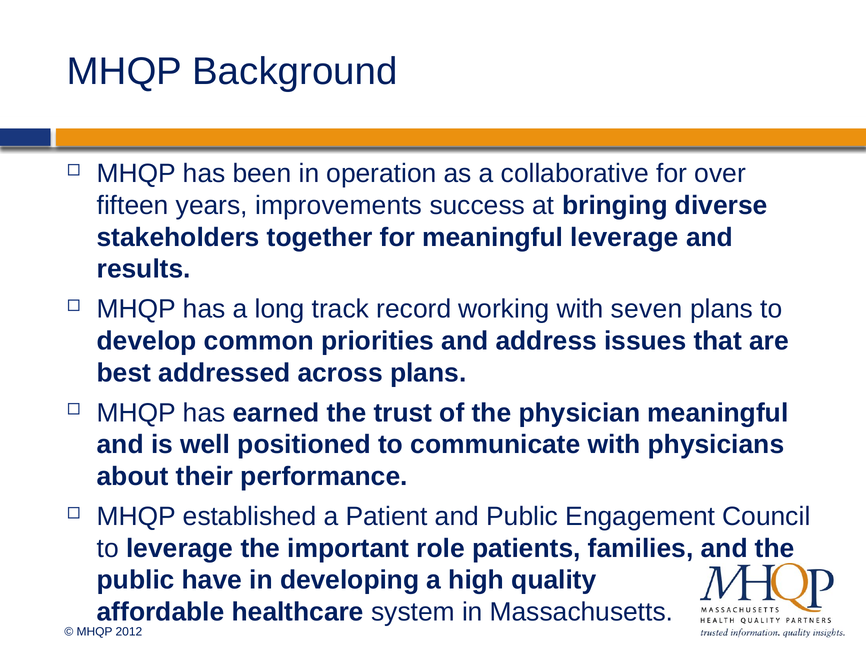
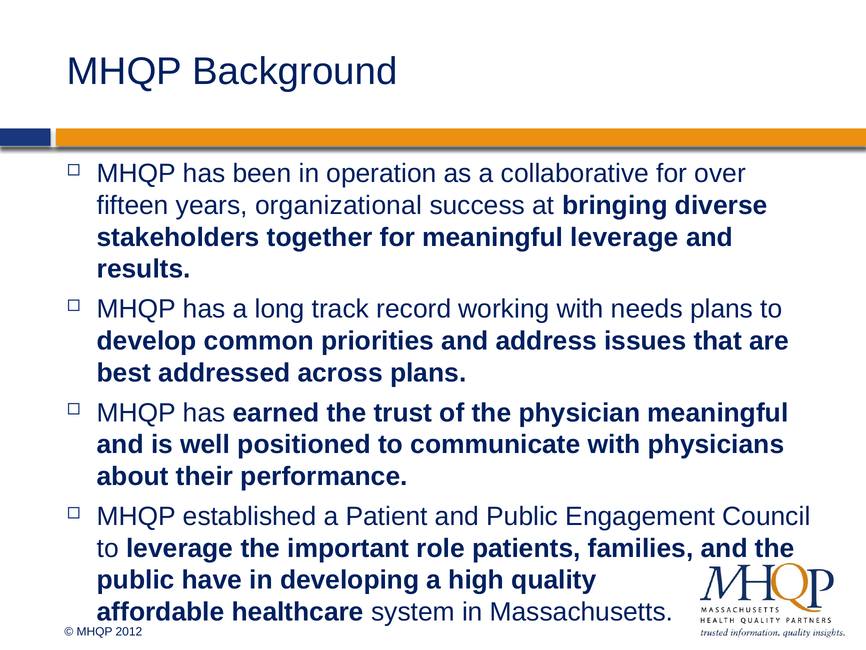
improvements: improvements -> organizational
seven: seven -> needs
